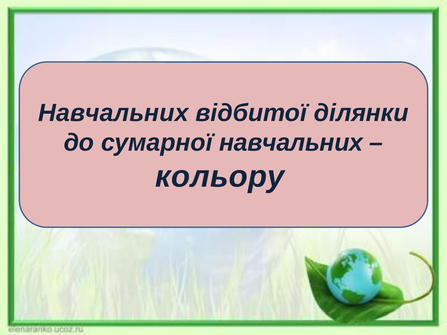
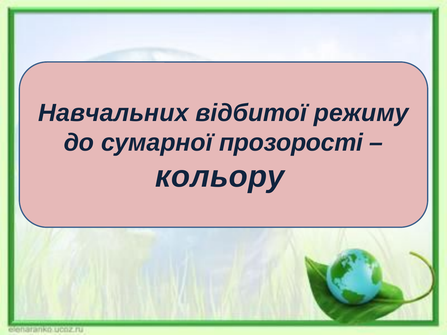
ділянки: ділянки -> режиму
сумарної навчальних: навчальних -> прозорості
